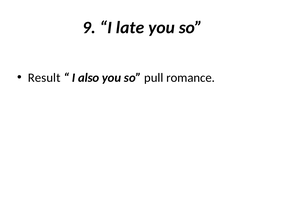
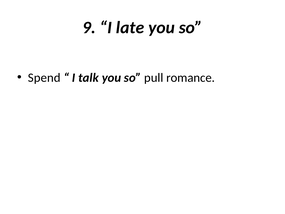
Result: Result -> Spend
also: also -> talk
